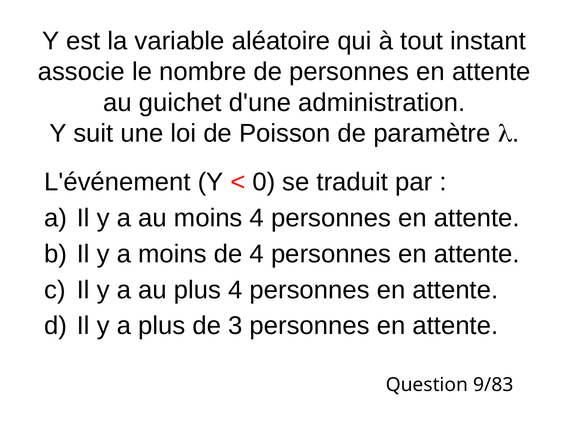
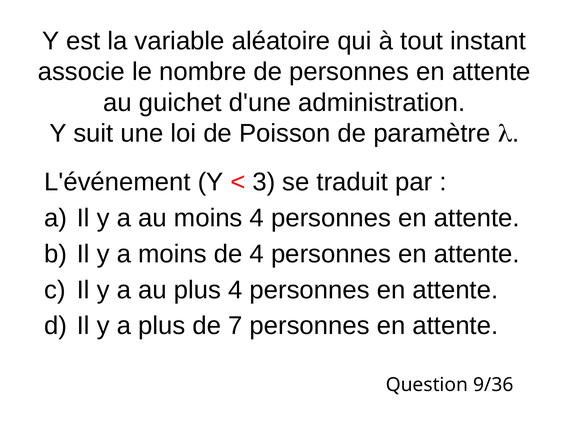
0: 0 -> 3
3: 3 -> 7
9/83: 9/83 -> 9/36
